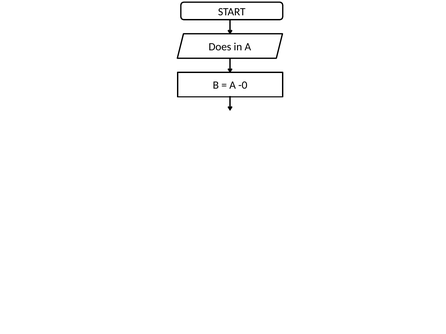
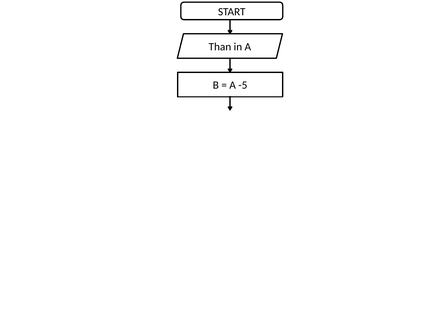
Does: Does -> Than
-0: -0 -> -5
